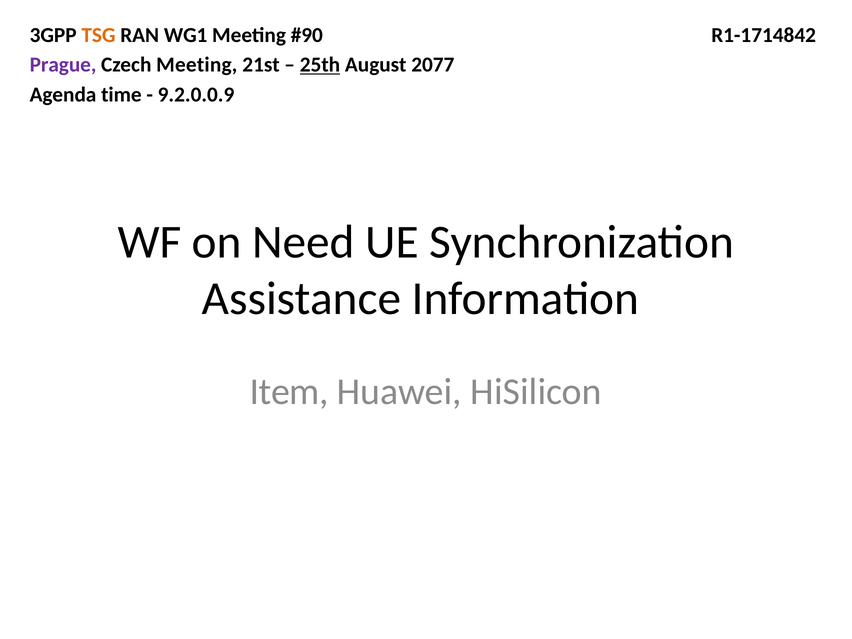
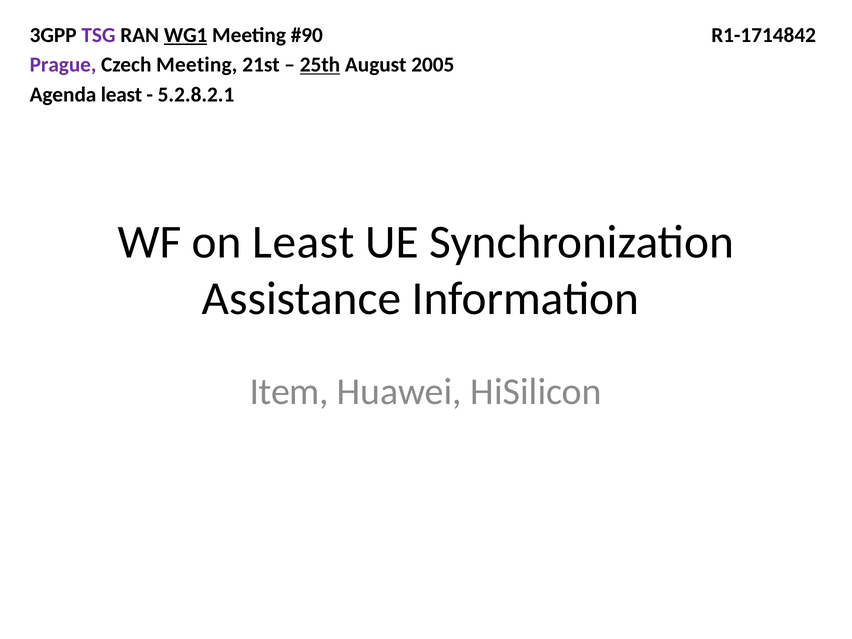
TSG colour: orange -> purple
WG1 underline: none -> present
2077: 2077 -> 2005
Agenda time: time -> least
9.2.0.0.9: 9.2.0.0.9 -> 5.2.8.2.1
on Need: Need -> Least
